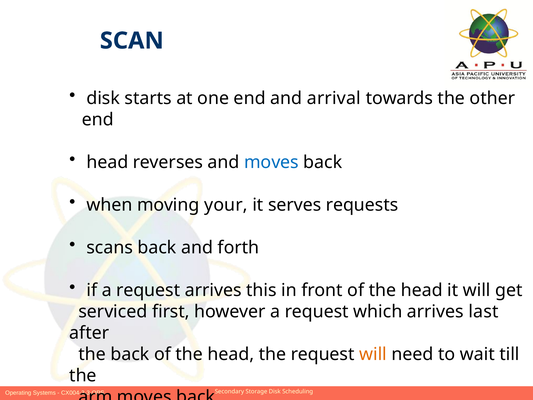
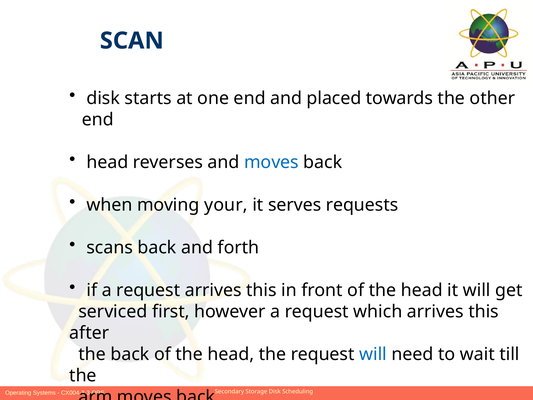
arrival: arrival -> placed
which arrives last: last -> this
will at (373, 354) colour: orange -> blue
